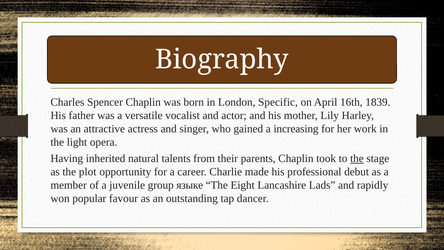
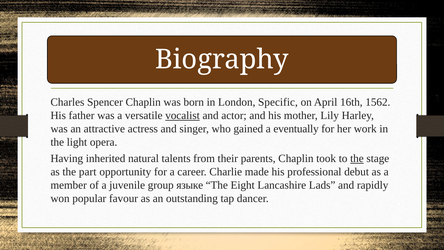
1839: 1839 -> 1562
vocalist underline: none -> present
increasing: increasing -> eventually
plot: plot -> part
